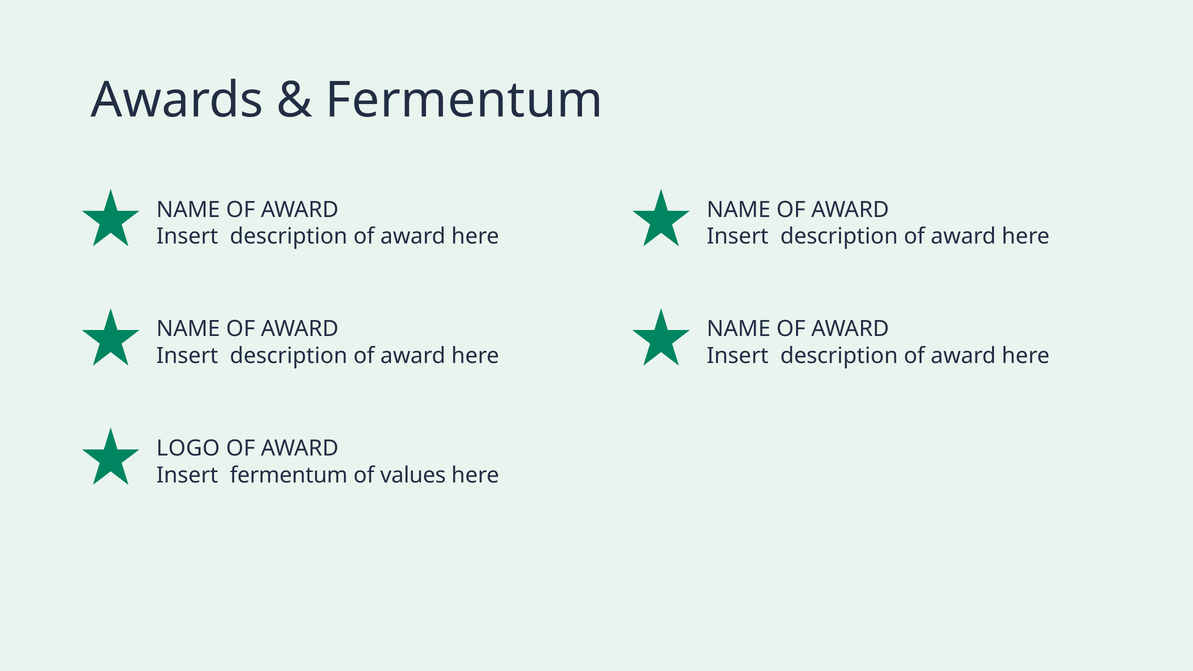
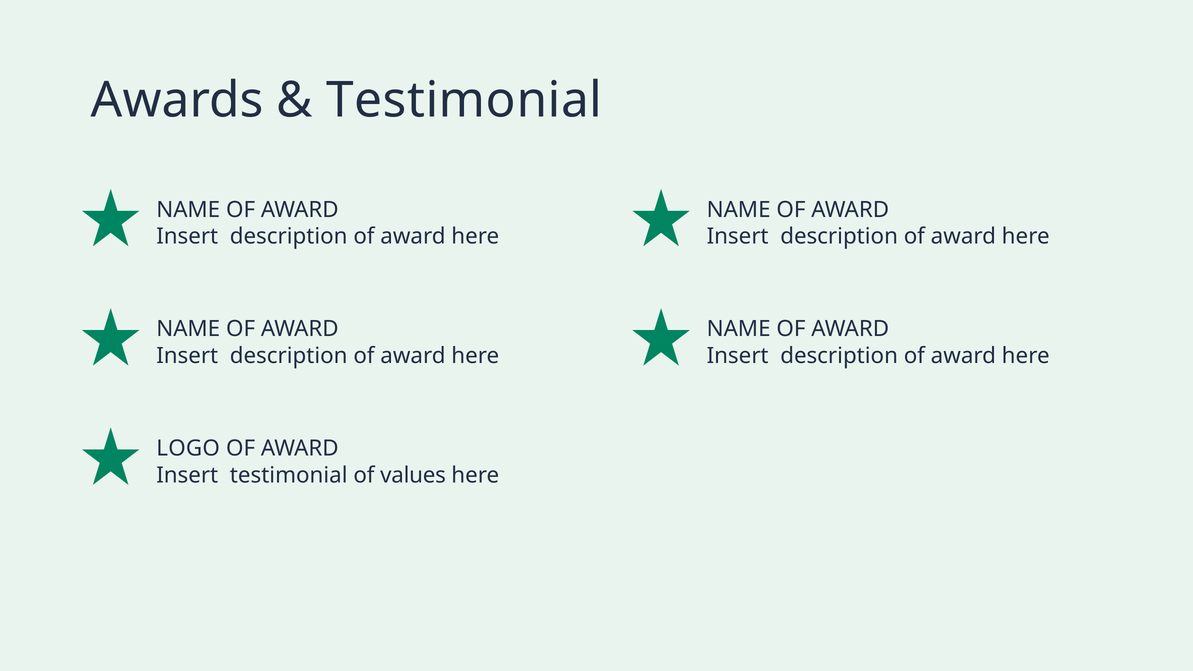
Fermentum at (464, 100): Fermentum -> Testimonial
Insert fermentum: fermentum -> testimonial
